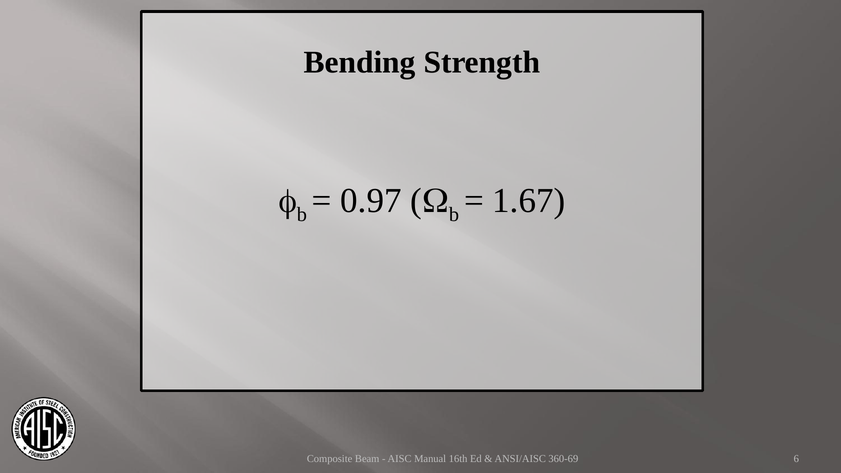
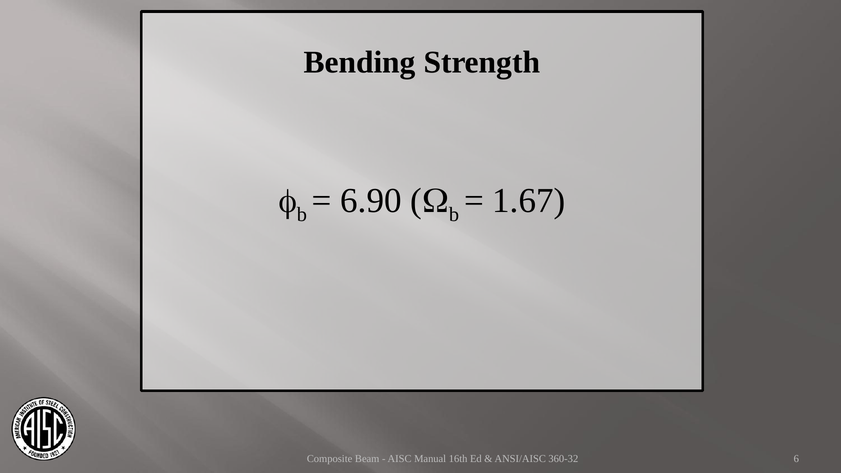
0.97: 0.97 -> 6.90
360-69: 360-69 -> 360-32
